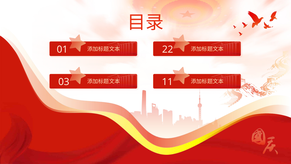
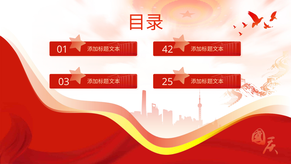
22: 22 -> 42
11: 11 -> 25
